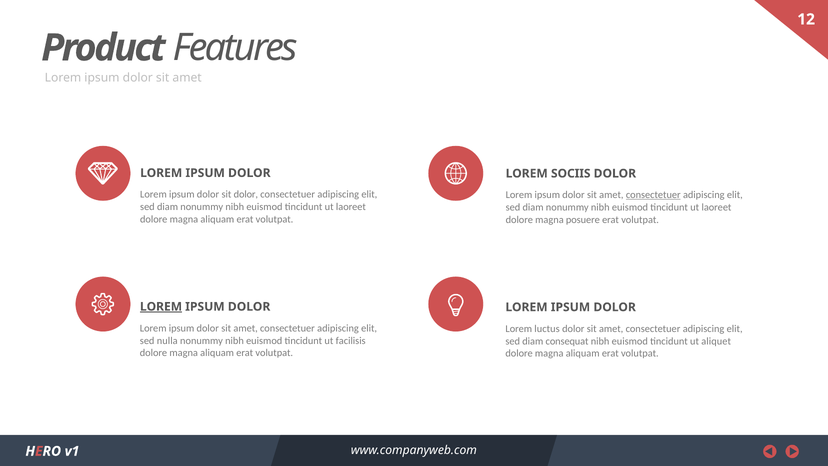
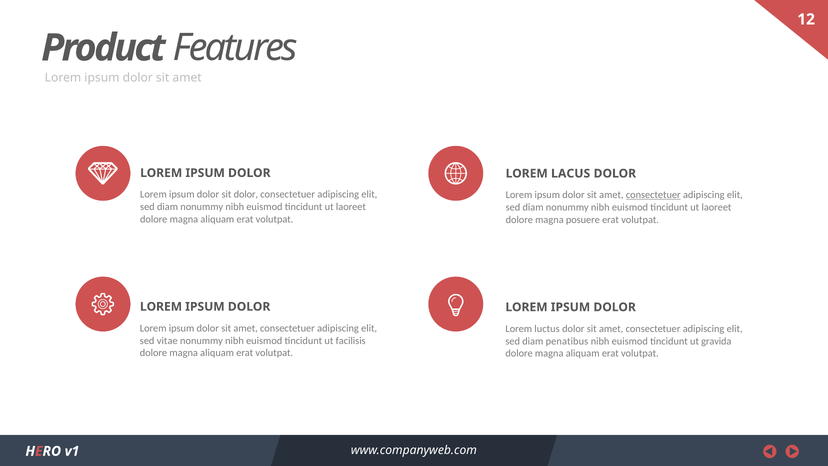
SOCIIS: SOCIIS -> LACUS
LOREM at (161, 307) underline: present -> none
nulla: nulla -> vitae
consequat: consequat -> penatibus
aliquet: aliquet -> gravida
